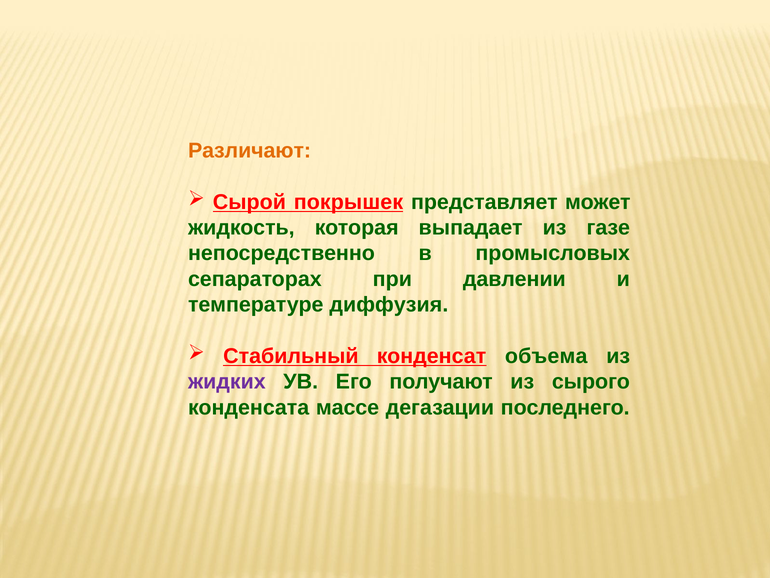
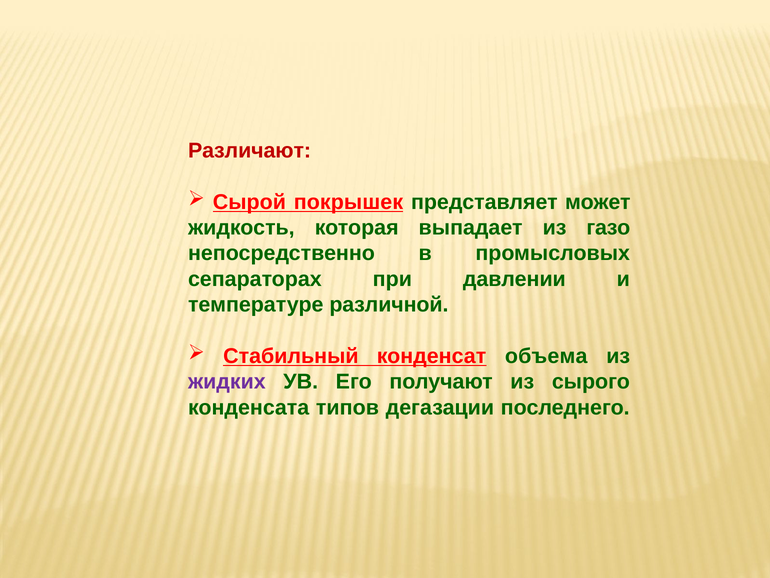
Различают colour: orange -> red
газе: газе -> газо
диффузия: диффузия -> различной
массе: массе -> типов
